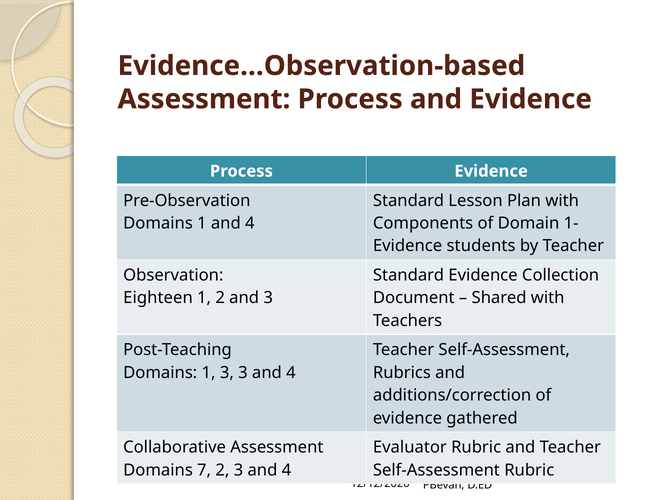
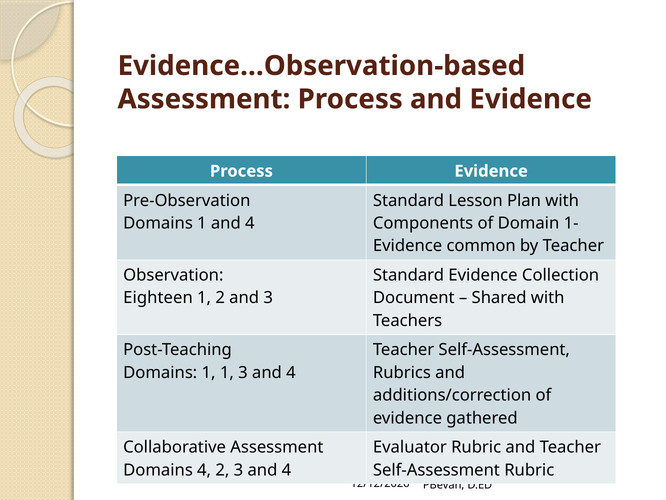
students: students -> common
1 3: 3 -> 1
Domains 7: 7 -> 4
